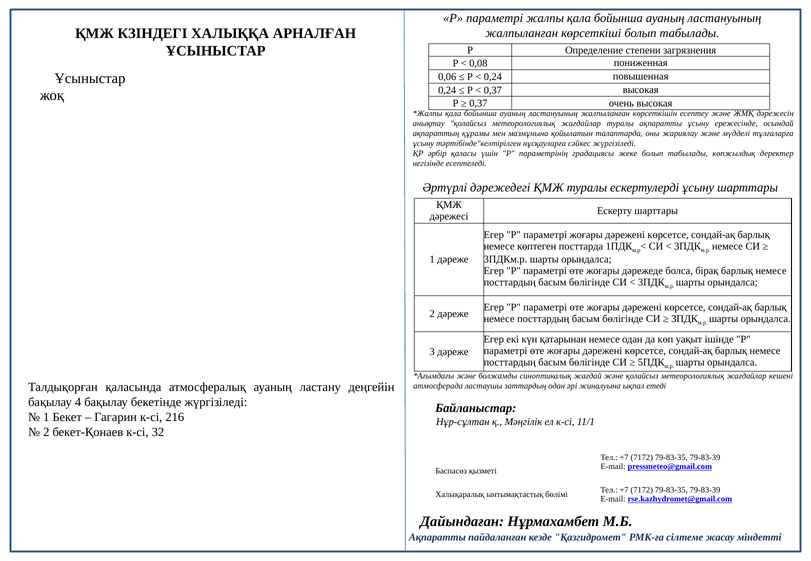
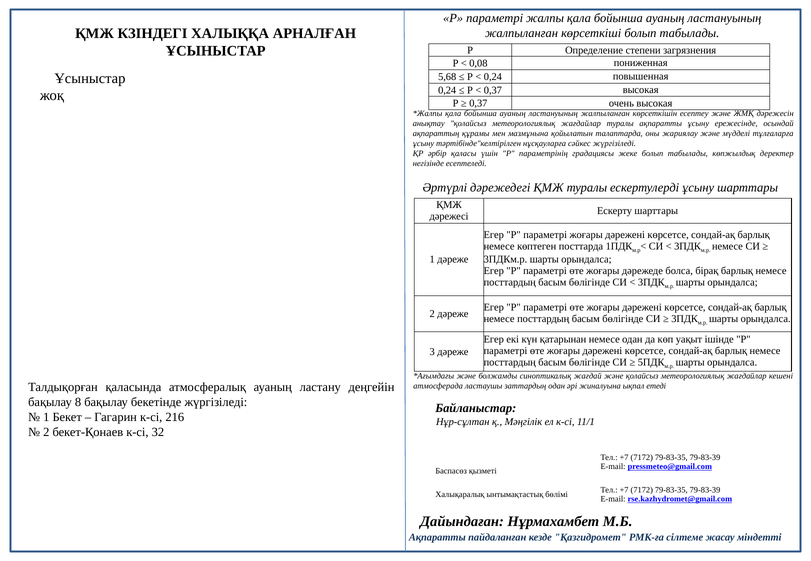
0,06: 0,06 -> 5,68
4: 4 -> 8
